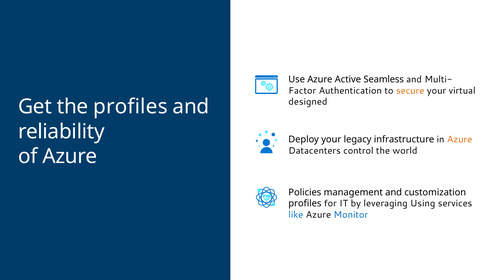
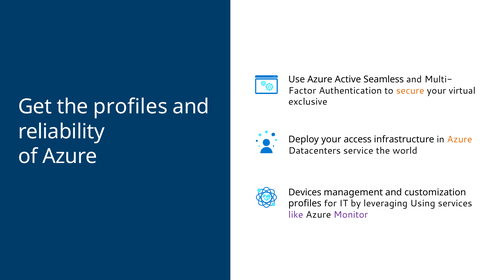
designed: designed -> exclusive
legacy: legacy -> access
control: control -> service
Policies: Policies -> Devices
like colour: blue -> purple
Monitor colour: blue -> purple
